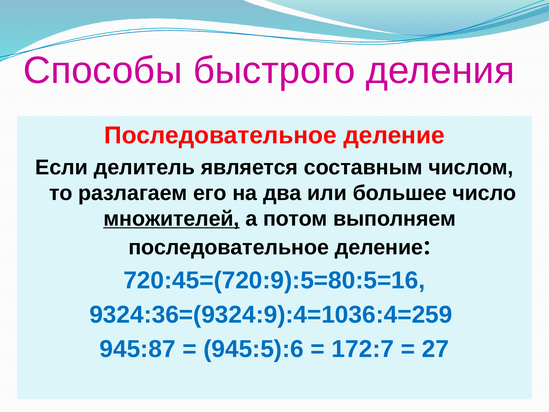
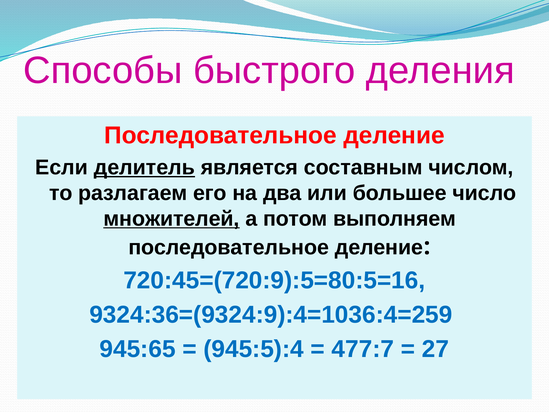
делитель underline: none -> present
945:87: 945:87 -> 945:65
945:5):6: 945:5):6 -> 945:5):4
172:7: 172:7 -> 477:7
